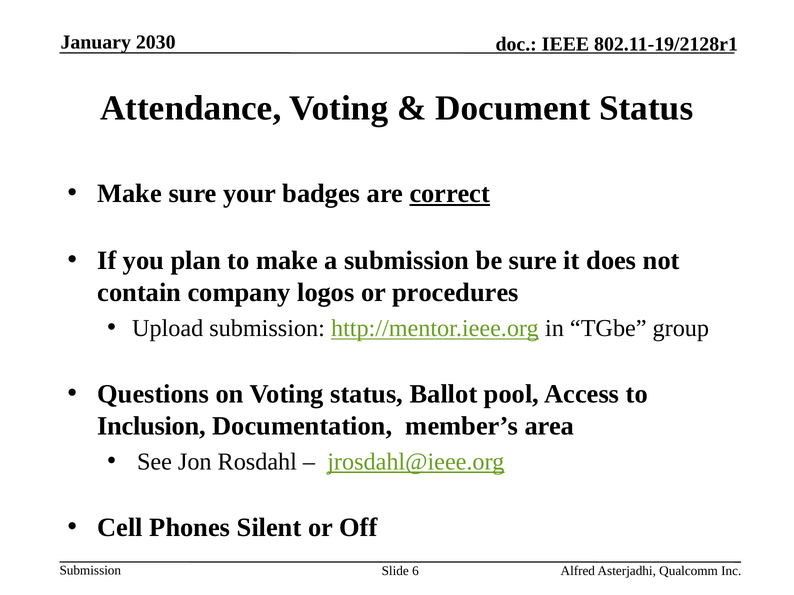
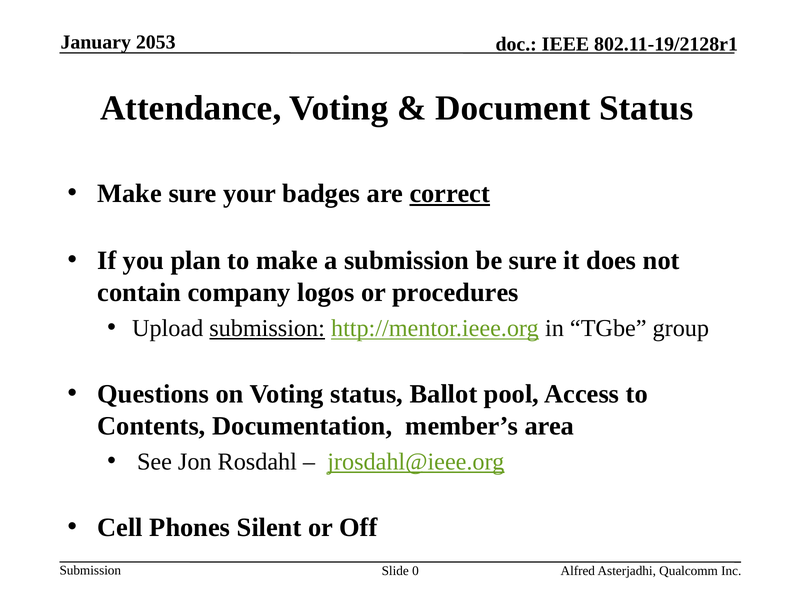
2030: 2030 -> 2053
submission at (267, 328) underline: none -> present
Inclusion: Inclusion -> Contents
6: 6 -> 0
